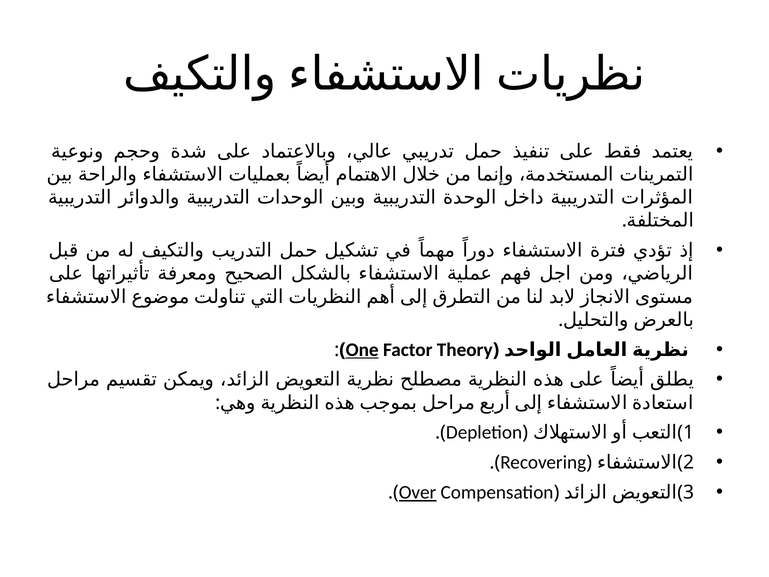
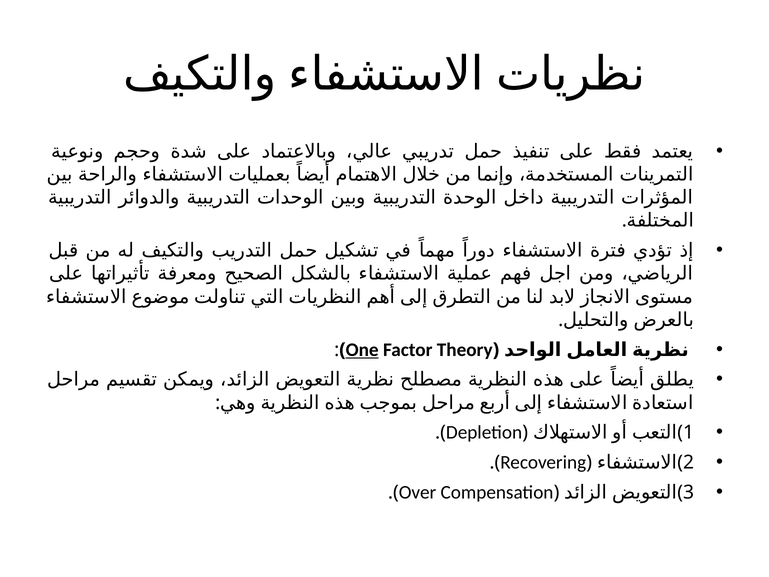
Over underline: present -> none
